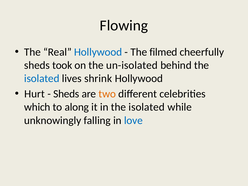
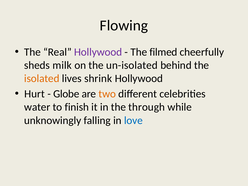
Hollywood at (98, 52) colour: blue -> purple
took: took -> milk
isolated at (42, 78) colour: blue -> orange
Sheds at (66, 94): Sheds -> Globe
which: which -> water
along: along -> finish
in the isolated: isolated -> through
